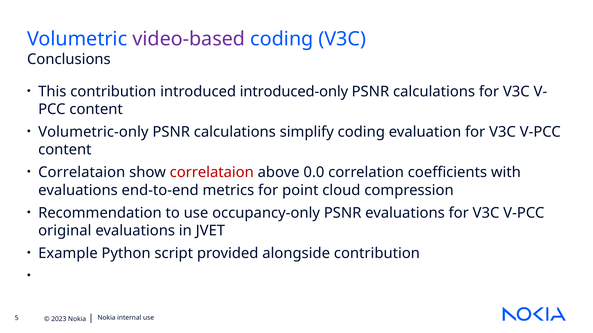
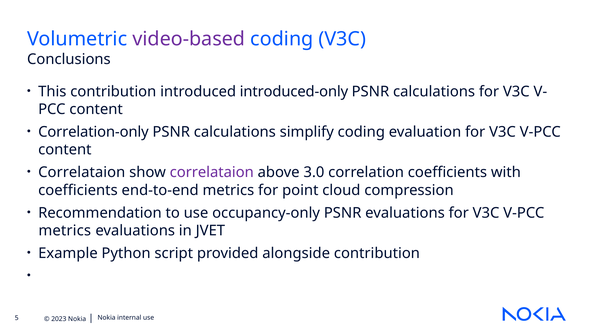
Volumetric-only: Volumetric-only -> Correlation-only
correlataion at (212, 173) colour: red -> purple
0.0: 0.0 -> 3.0
evaluations at (78, 190): evaluations -> coefficients
original at (65, 231): original -> metrics
